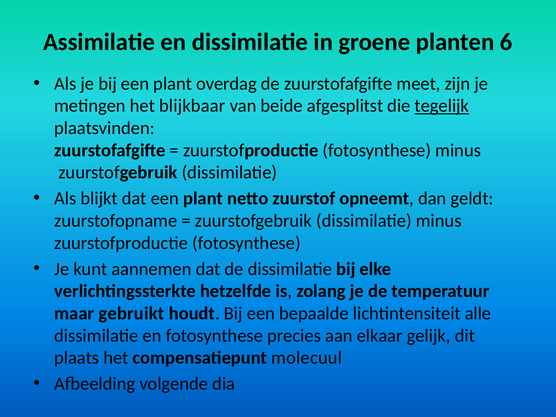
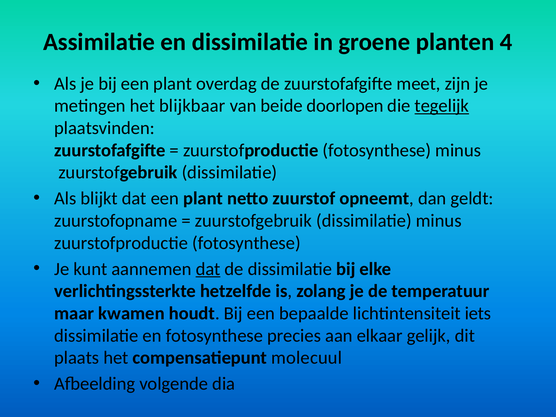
6: 6 -> 4
afgesplitst: afgesplitst -> doorlopen
dat at (208, 269) underline: none -> present
gebruikt: gebruikt -> kwamen
alle: alle -> iets
